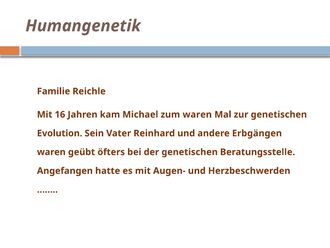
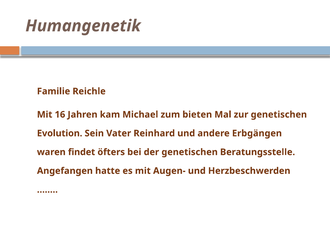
zum waren: waren -> bieten
geübt: geübt -> findet
